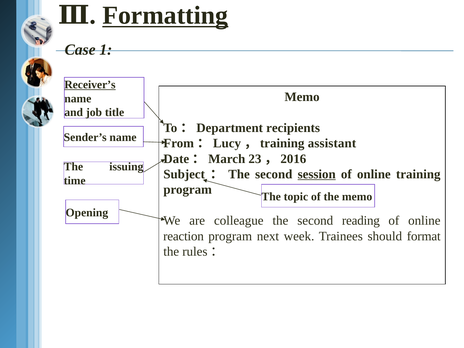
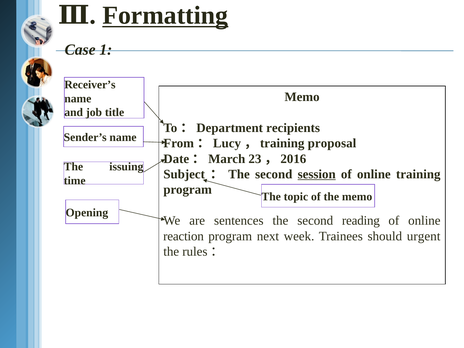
Receiver’s underline: present -> none
assistant: assistant -> proposal
colleague: colleague -> sentences
format: format -> urgent
